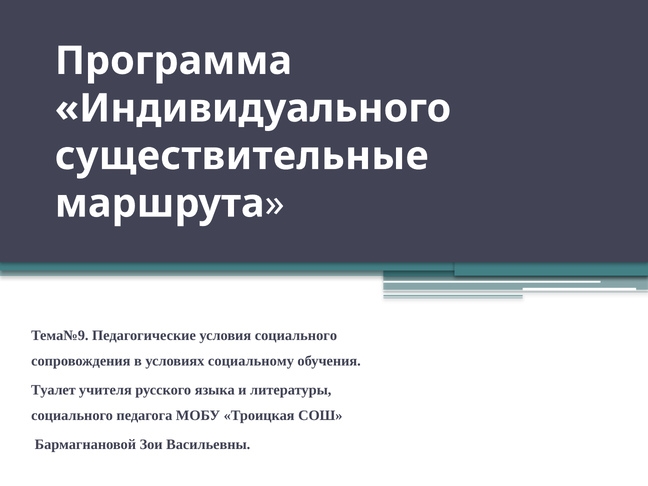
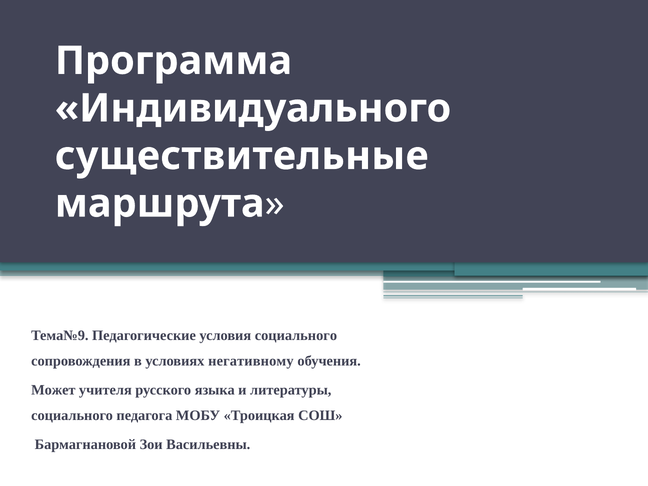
социальному: социальному -> негативному
Туалет: Туалет -> Может
